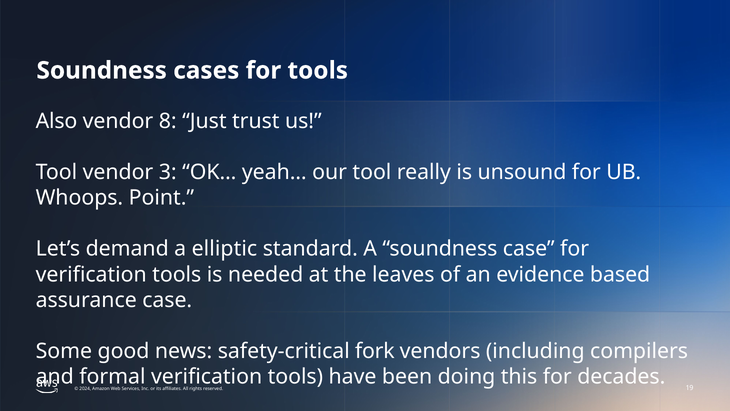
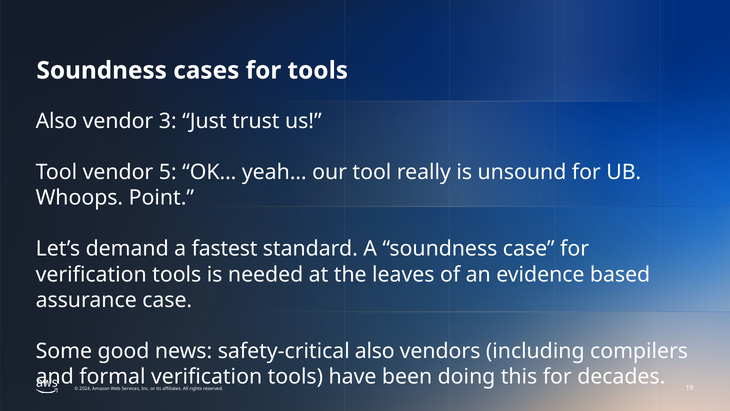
8: 8 -> 3
3: 3 -> 5
elliptic: elliptic -> fastest
safety-critical fork: fork -> also
